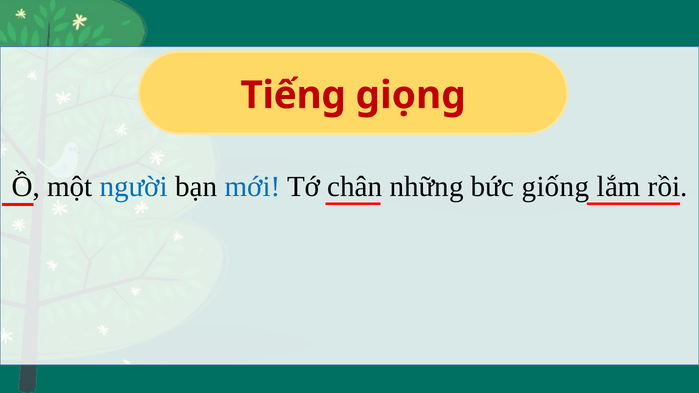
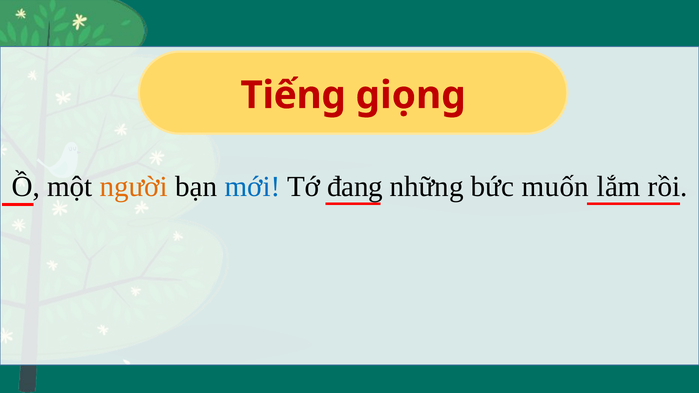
người colour: blue -> orange
chân: chân -> đang
giống: giống -> muốn
